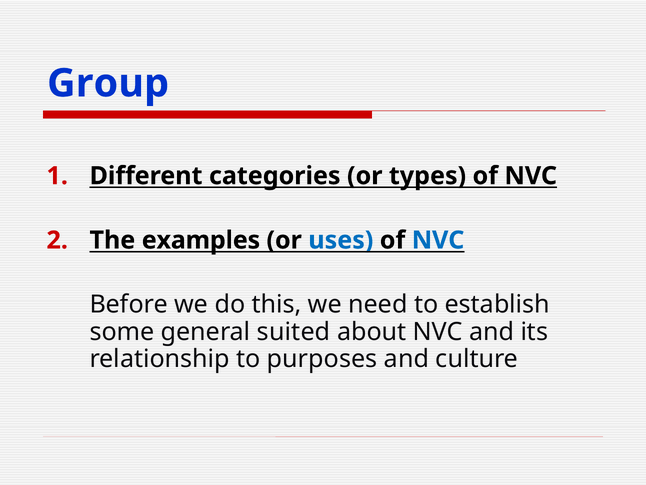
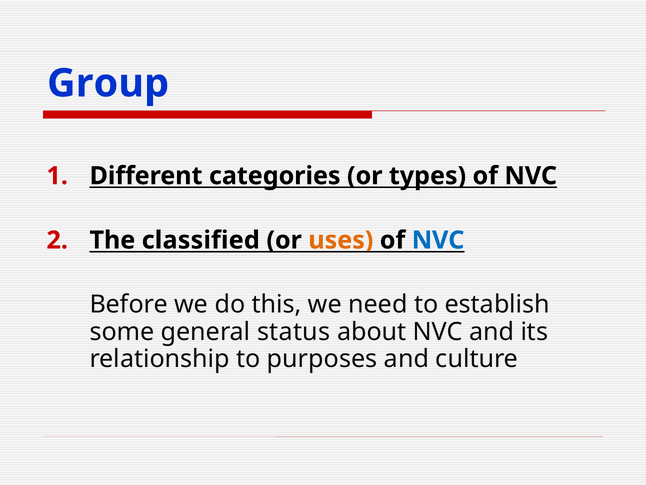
examples: examples -> classified
uses colour: blue -> orange
suited: suited -> status
